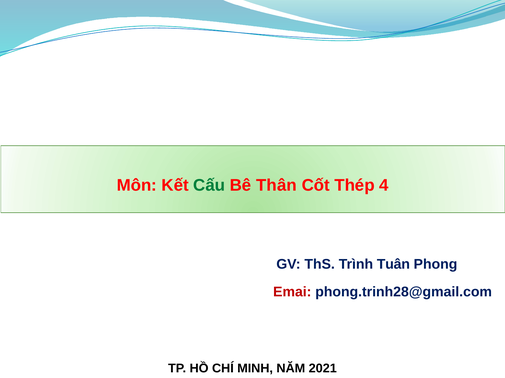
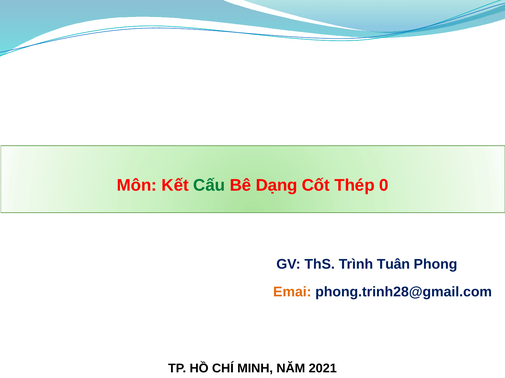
Thân: Thân -> Dạng
4: 4 -> 0
Emai colour: red -> orange
